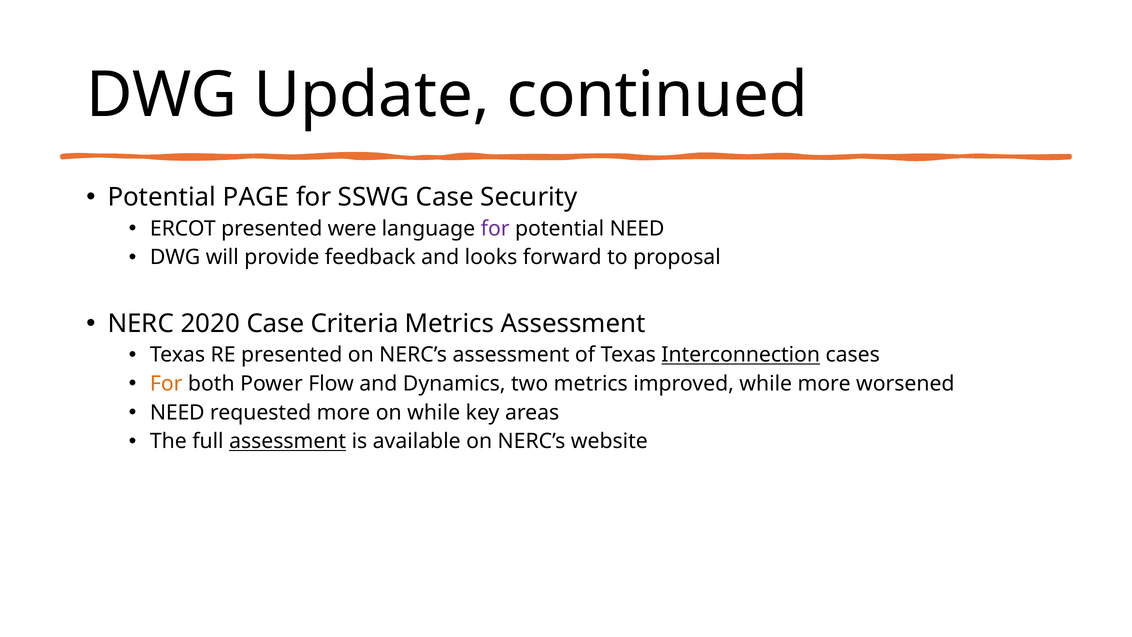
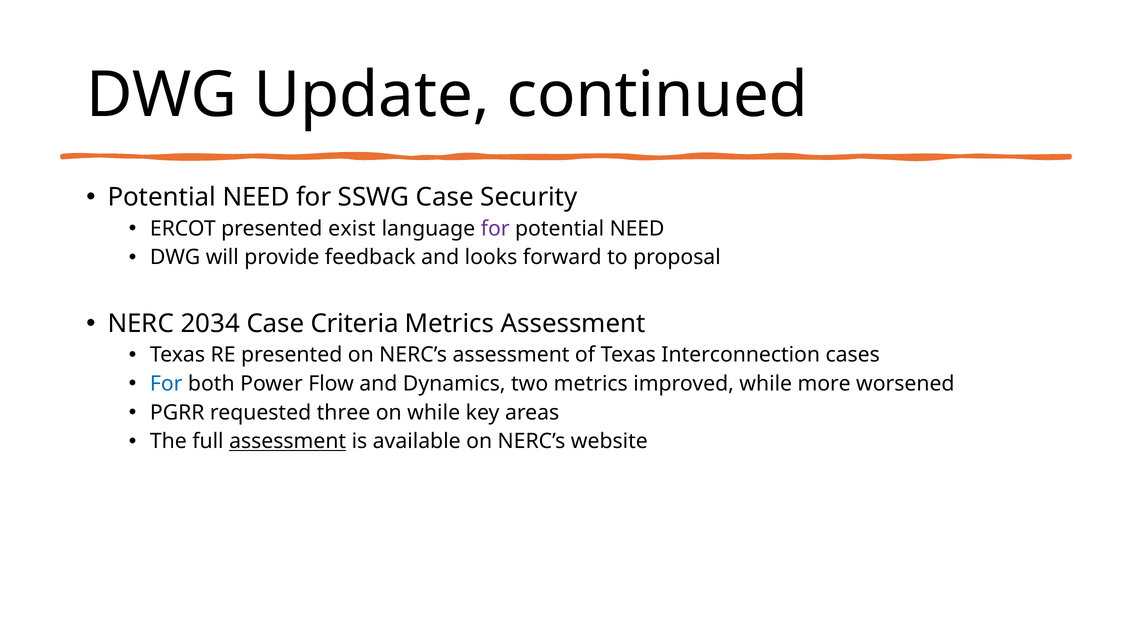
PAGE at (256, 197): PAGE -> NEED
were: were -> exist
2020: 2020 -> 2034
Interconnection underline: present -> none
For at (166, 384) colour: orange -> blue
NEED at (177, 412): NEED -> PGRR
requested more: more -> three
